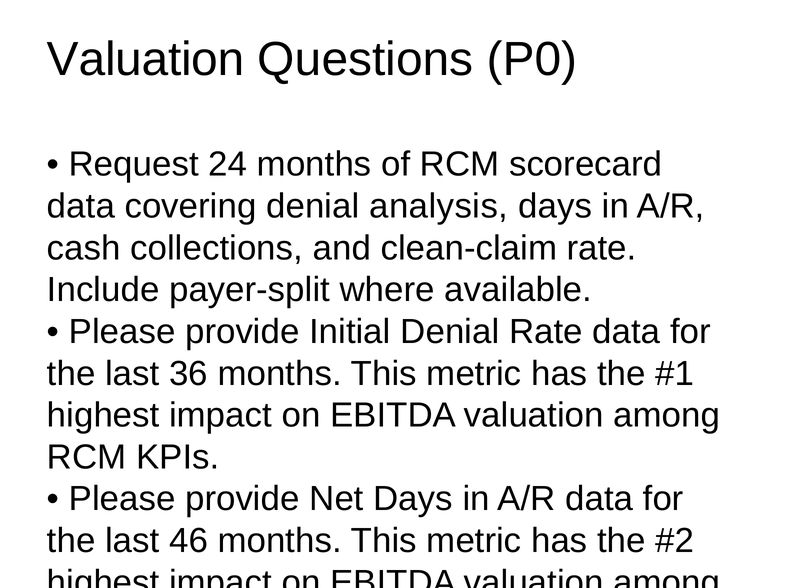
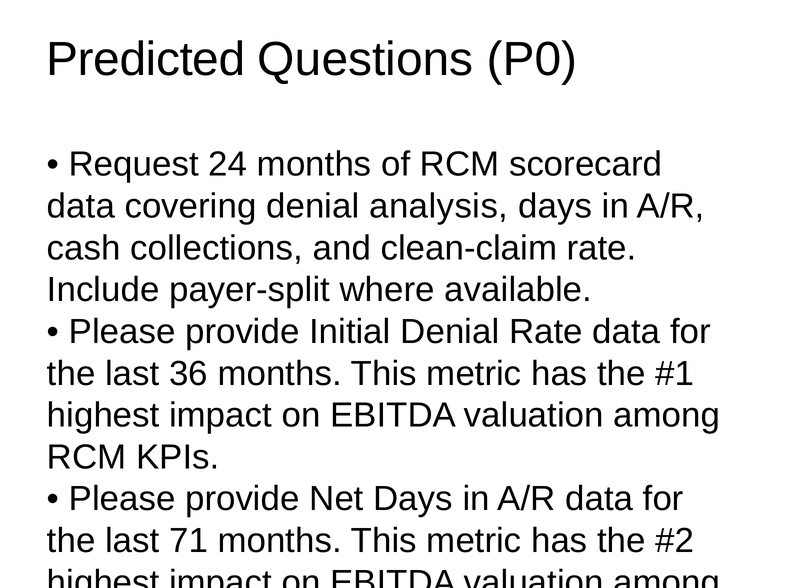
Valuation at (146, 60): Valuation -> Predicted
46: 46 -> 71
